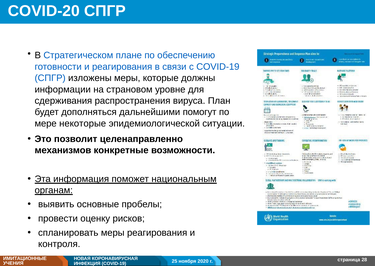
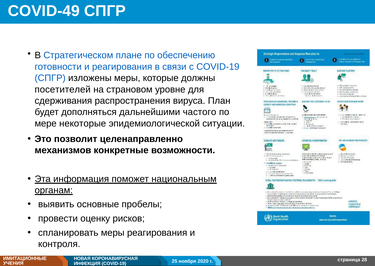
COVID-20: COVID-20 -> COVID-49
информации: информации -> посетителей
помогут: помогут -> частого
